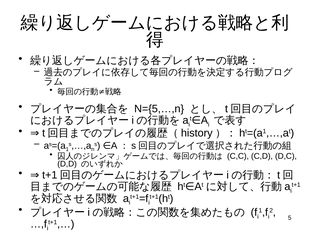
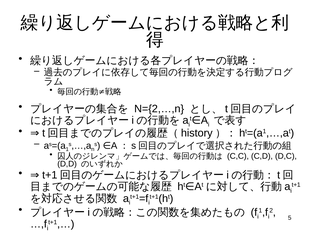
N={5,…,n: N={5,…,n -> N={2,…,n
